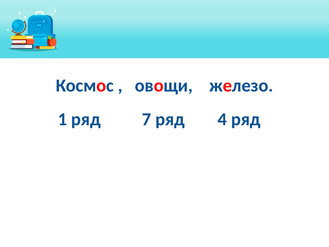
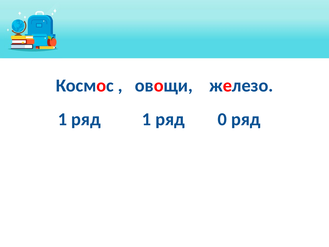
ряд 7: 7 -> 1
4: 4 -> 0
